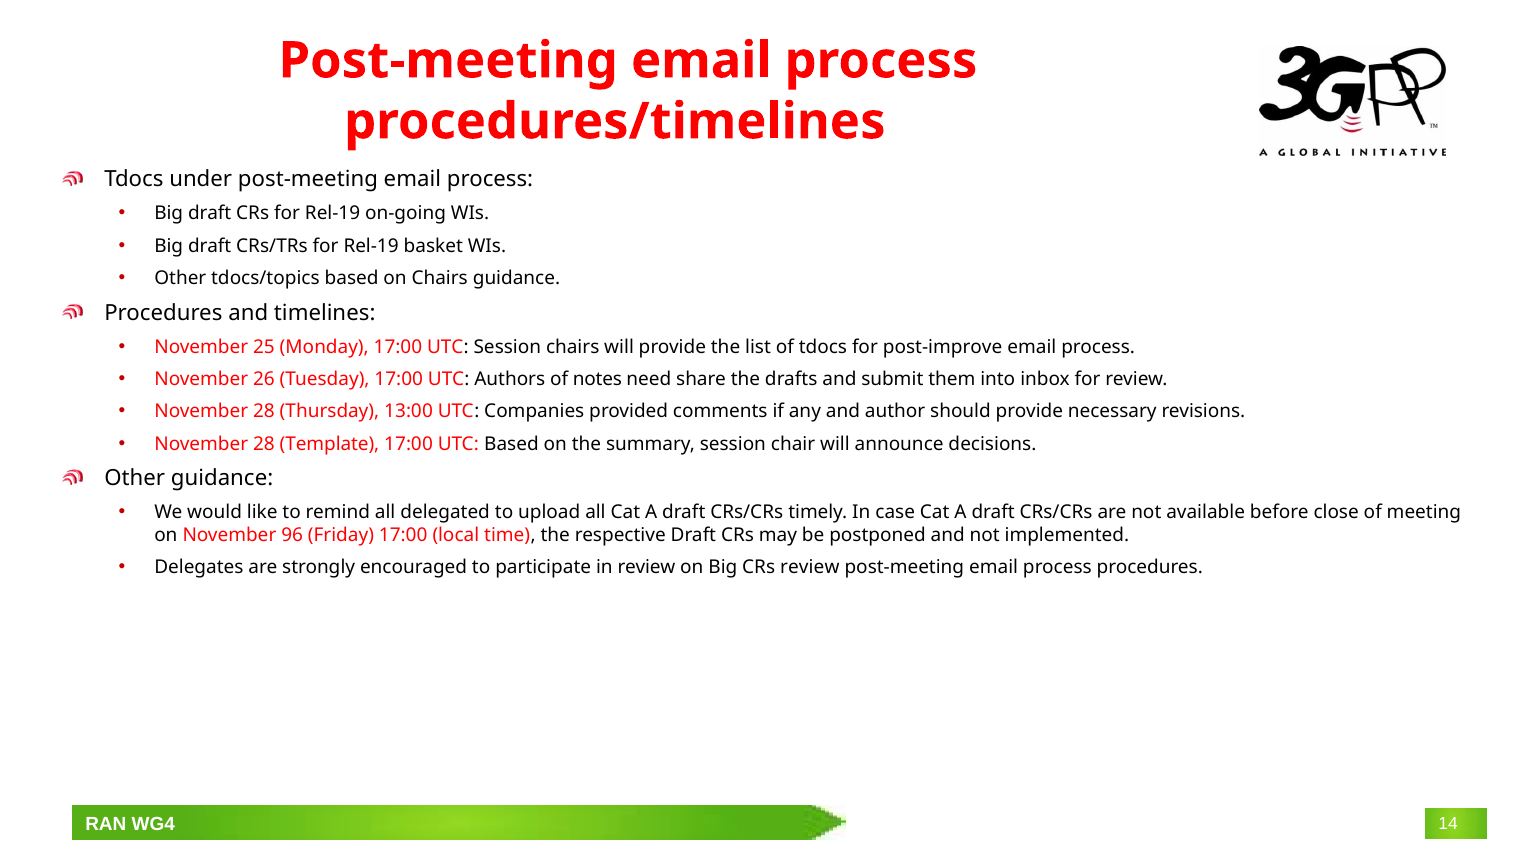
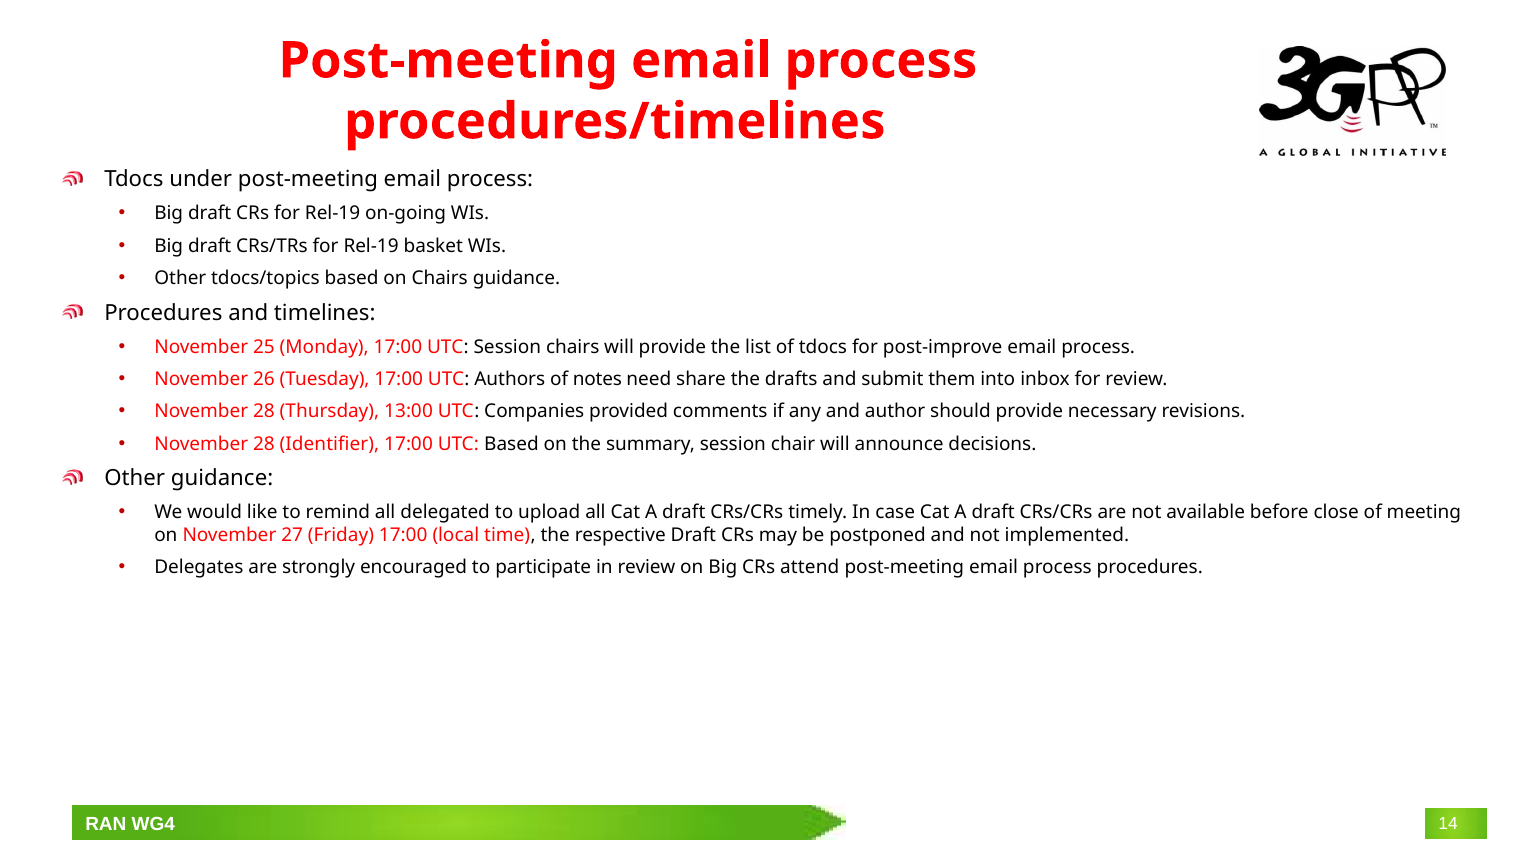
Template: Template -> Identifier
96: 96 -> 27
CRs review: review -> attend
